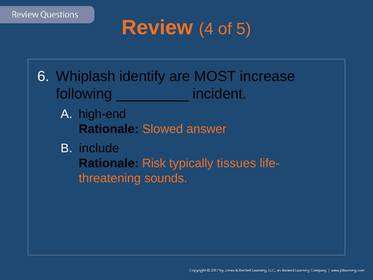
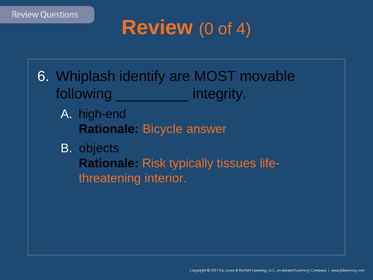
4: 4 -> 0
5: 5 -> 4
increase: increase -> movable
incident: incident -> integrity
Slowed: Slowed -> Bicycle
include: include -> objects
sounds: sounds -> interior
